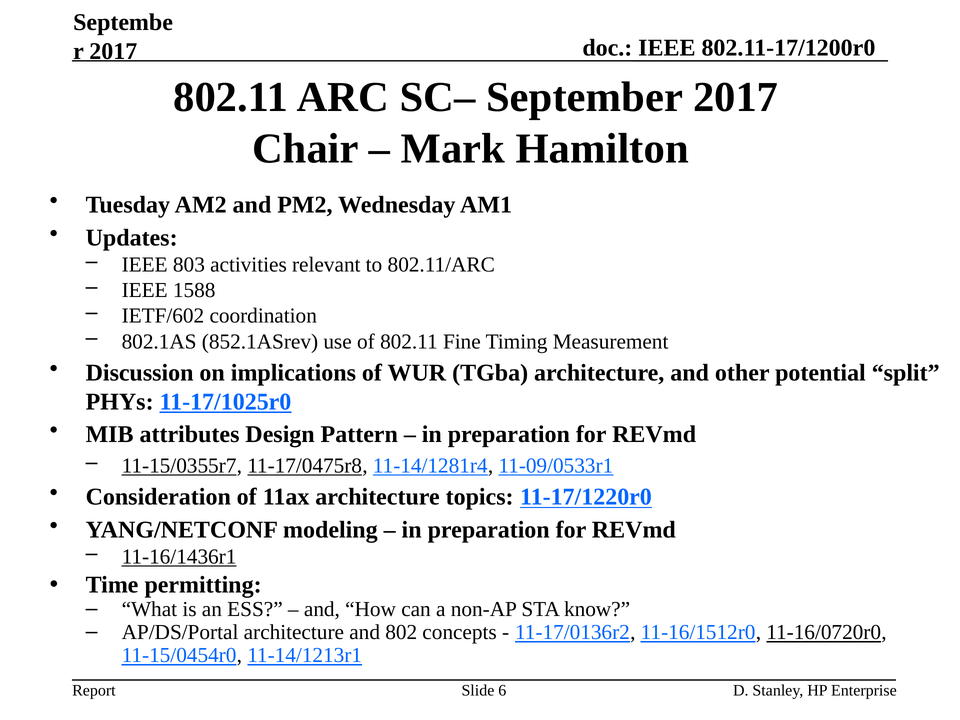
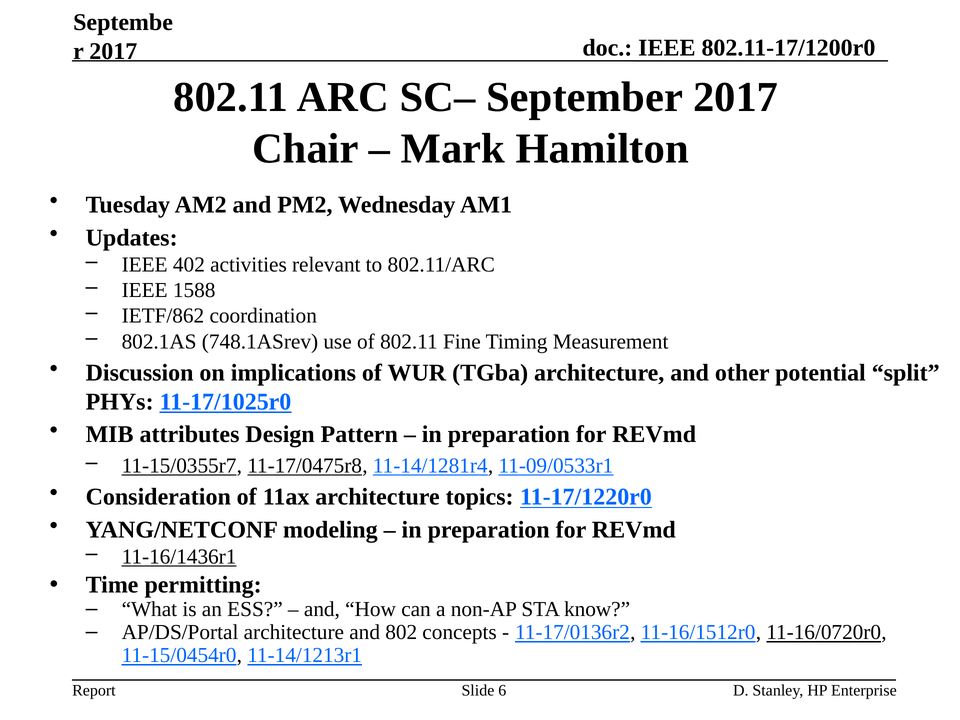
803: 803 -> 402
IETF/602: IETF/602 -> IETF/862
852.1ASrev: 852.1ASrev -> 748.1ASrev
